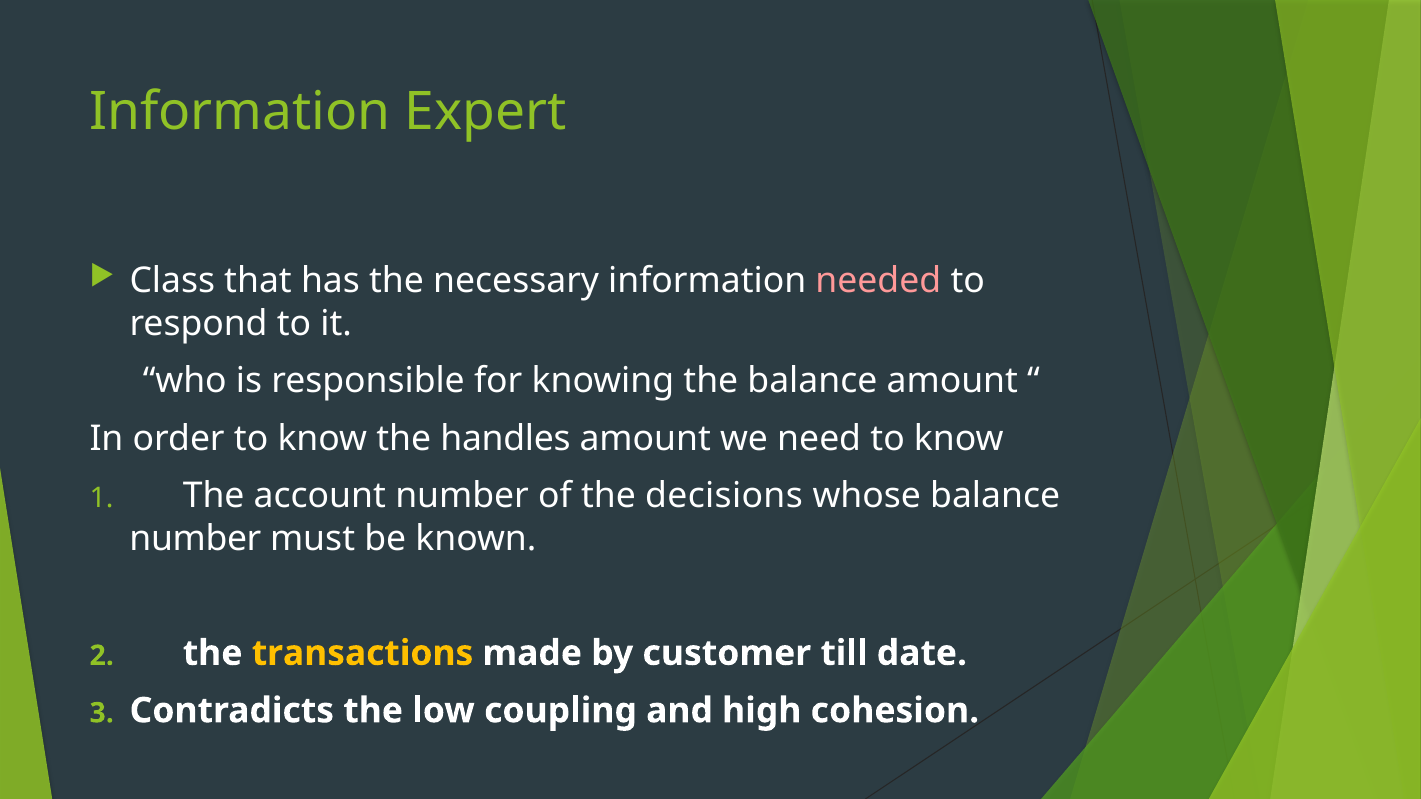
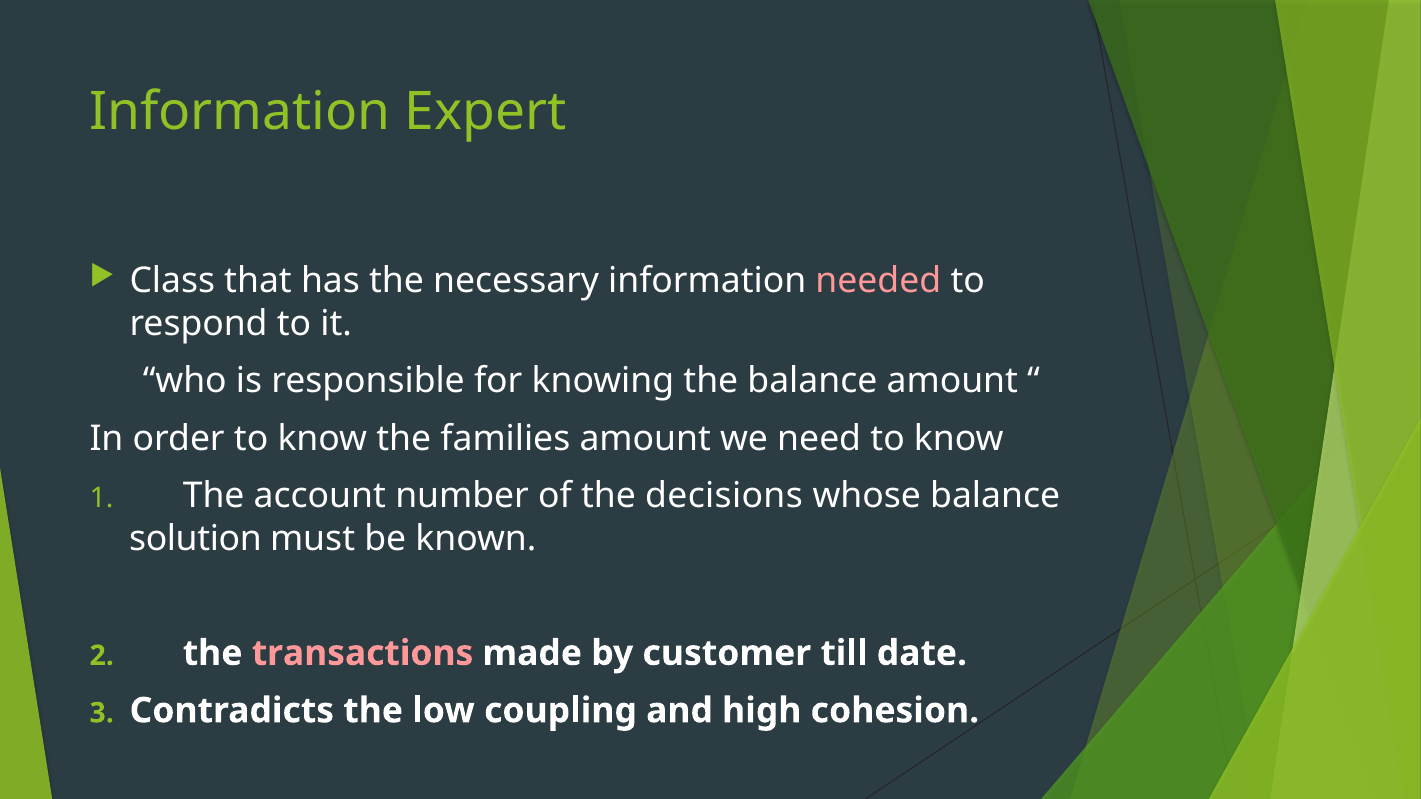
handles: handles -> families
number at (195, 539): number -> solution
transactions colour: yellow -> pink
